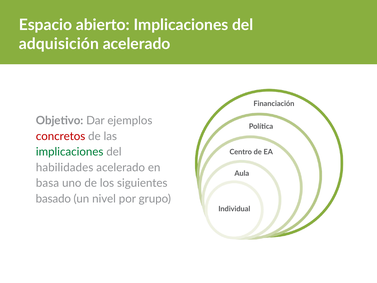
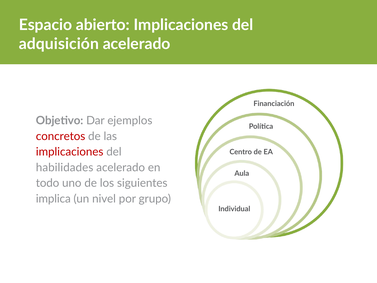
implicaciones at (70, 152) colour: green -> red
basa: basa -> todo
basado: basado -> implica
